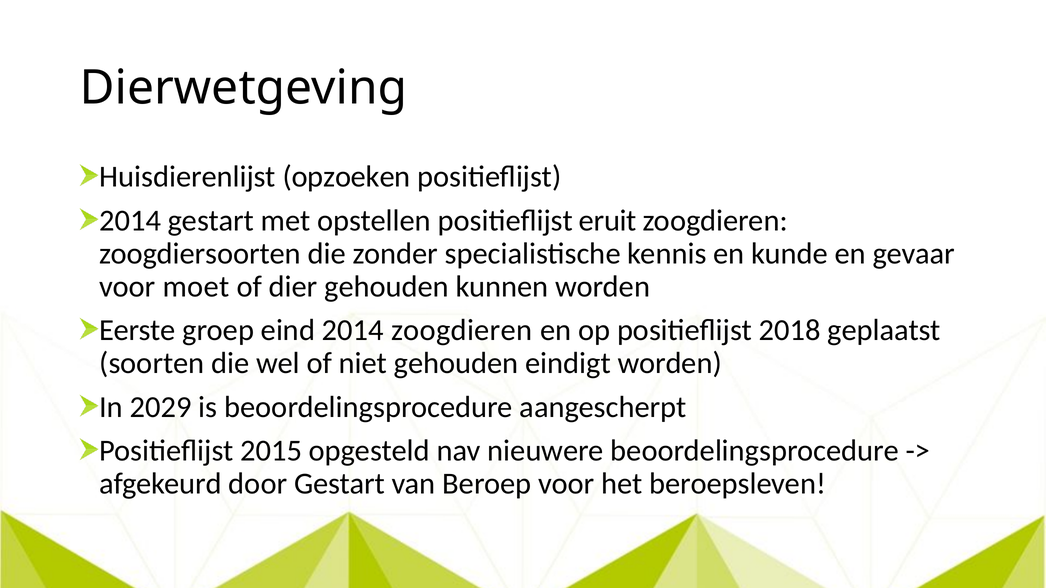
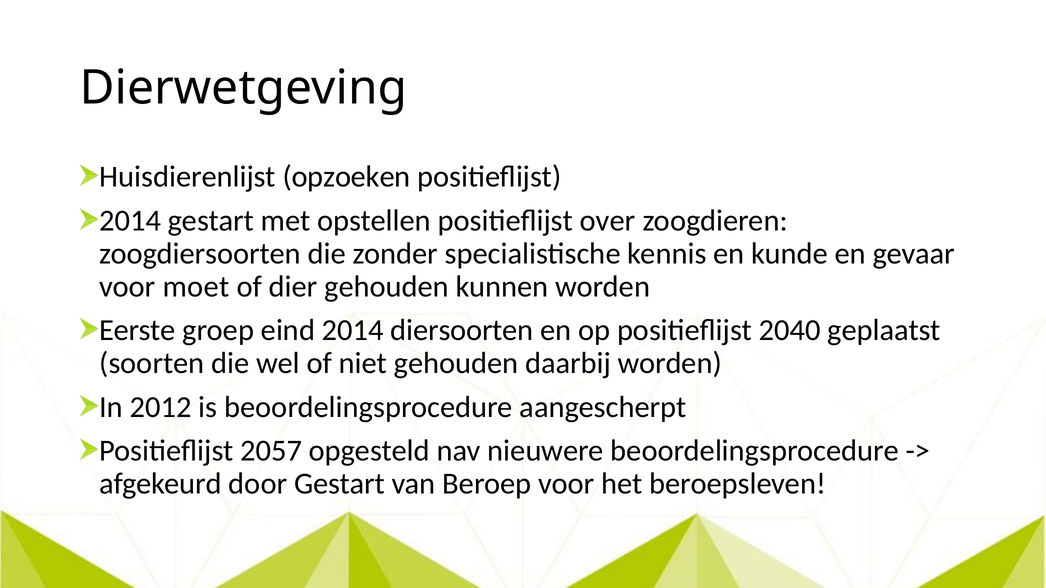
eruit: eruit -> over
2014 zoogdieren: zoogdieren -> diersoorten
2018: 2018 -> 2040
eindigt: eindigt -> daarbij
2029: 2029 -> 2012
2015: 2015 -> 2057
